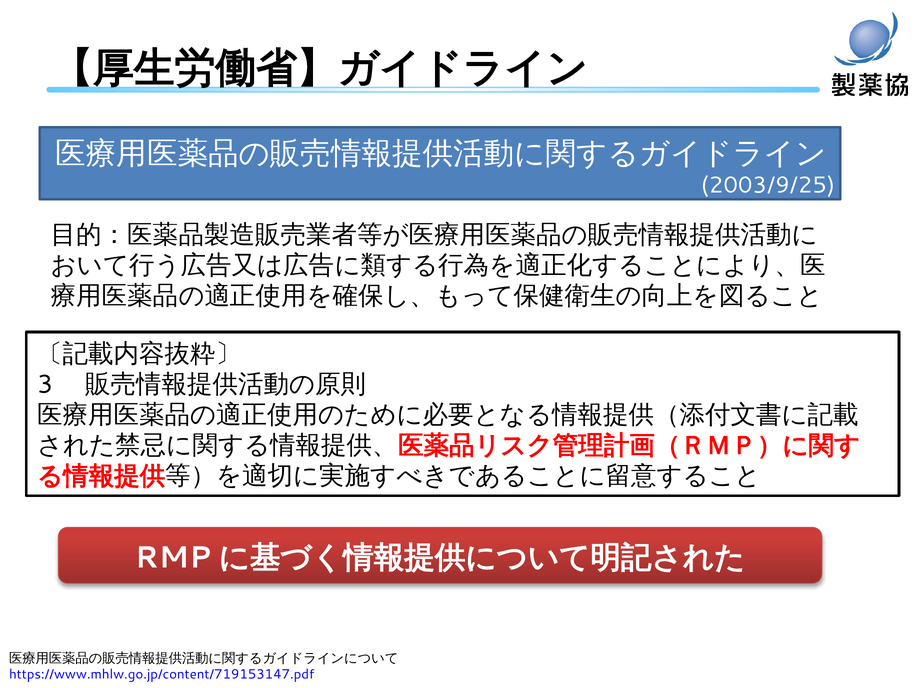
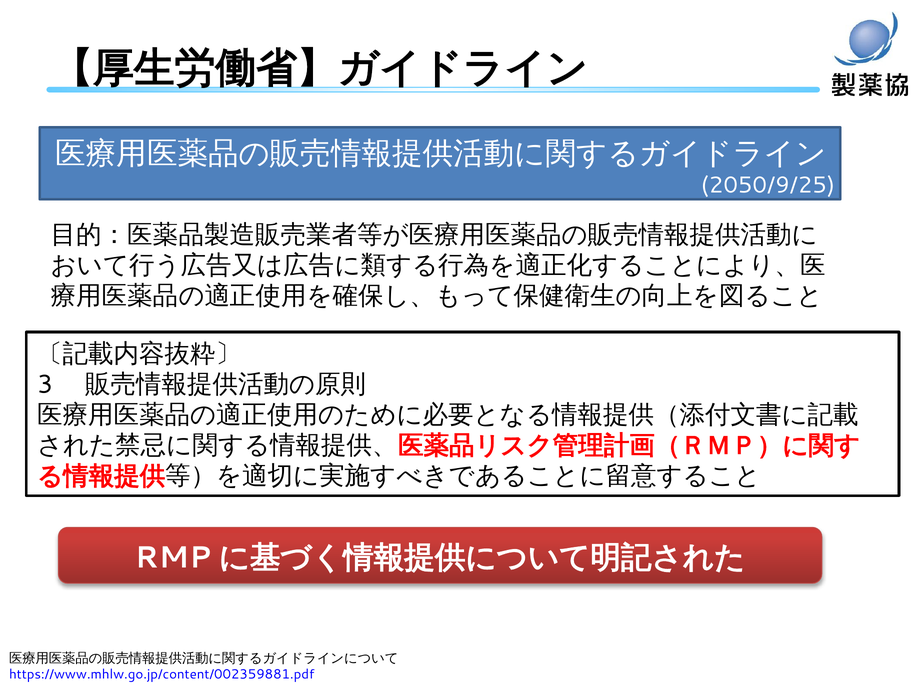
2003/9/25: 2003/9/25 -> 2050/9/25
https://www.mhlw.go.jp/content/719153147.pdf: https://www.mhlw.go.jp/content/719153147.pdf -> https://www.mhlw.go.jp/content/002359881.pdf
